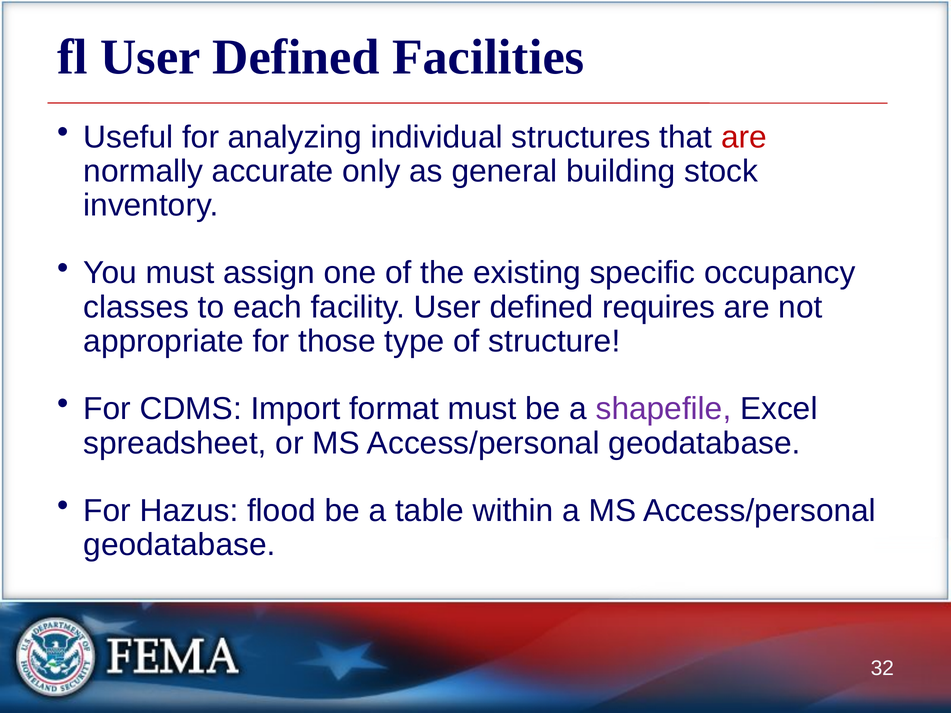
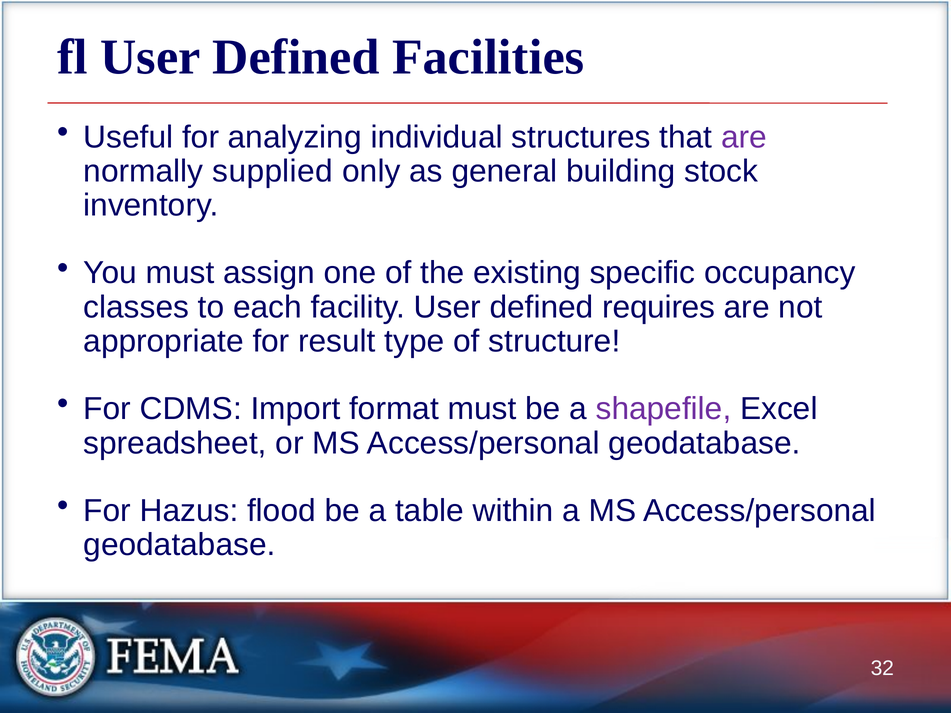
are at (744, 137) colour: red -> purple
accurate: accurate -> supplied
those: those -> result
